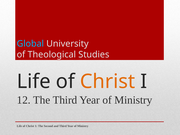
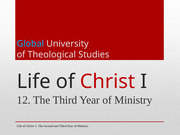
Christ at (108, 81) colour: orange -> red
